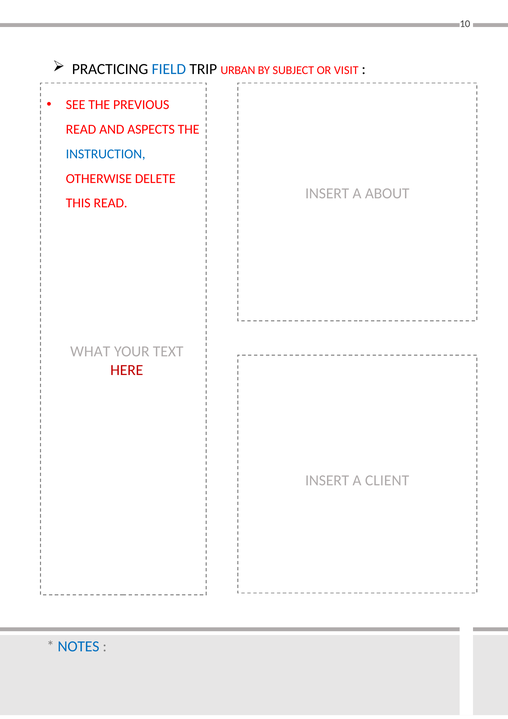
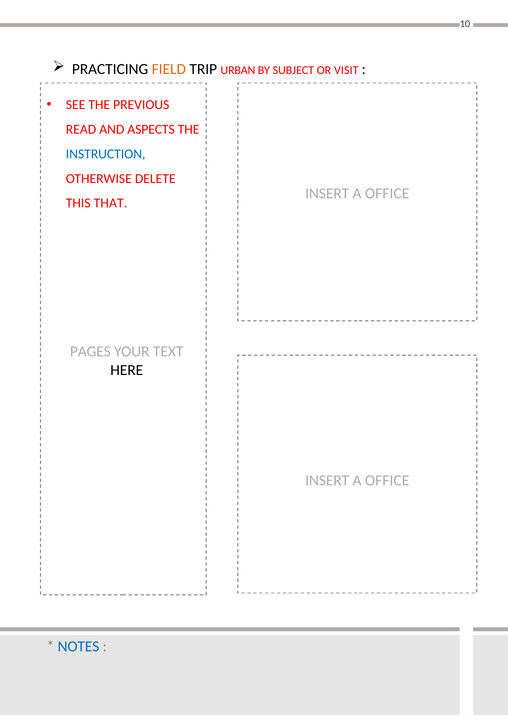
FIELD colour: blue -> orange
ABOUT at (387, 193): ABOUT -> OFFICE
THIS READ: READ -> THAT
WHAT: WHAT -> PAGES
HERE colour: red -> black
CLIENT at (387, 480): CLIENT -> OFFICE
